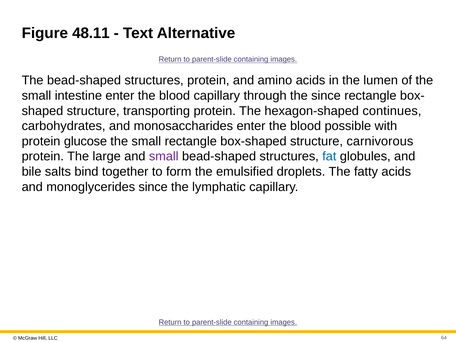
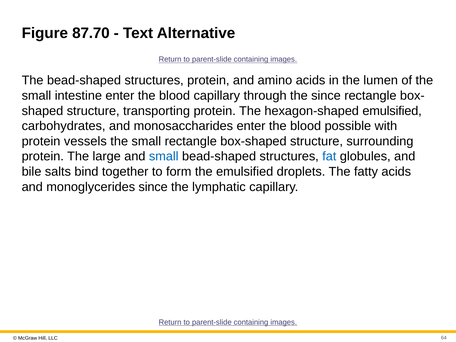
48.11: 48.11 -> 87.70
hexagon-shaped continues: continues -> emulsified
glucose: glucose -> vessels
carnivorous: carnivorous -> surrounding
small at (164, 156) colour: purple -> blue
